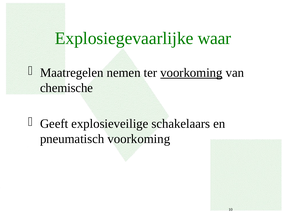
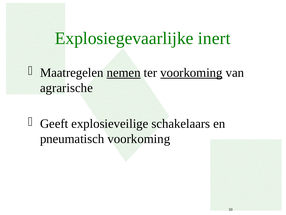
waar: waar -> inert
nemen underline: none -> present
chemische: chemische -> agrarische
